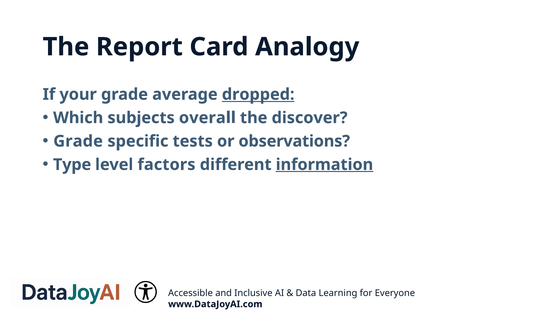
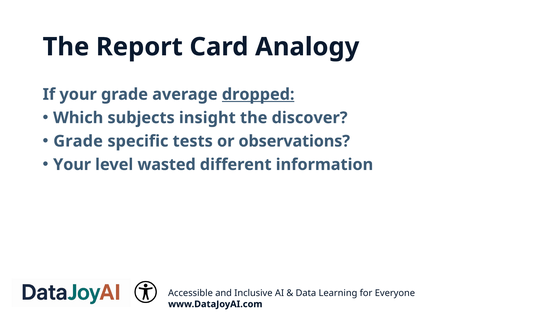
overall: overall -> insight
Type at (72, 165): Type -> Your
factors: factors -> wasted
information underline: present -> none
